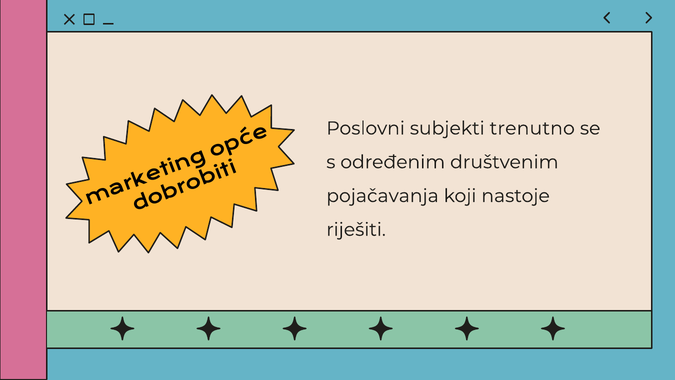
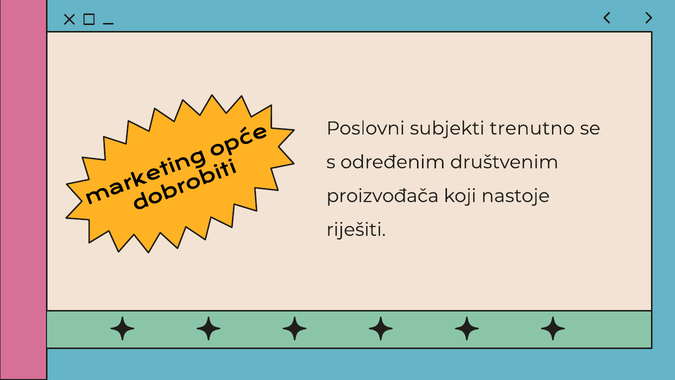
pojačavanja: pojačavanja -> proizvođača
